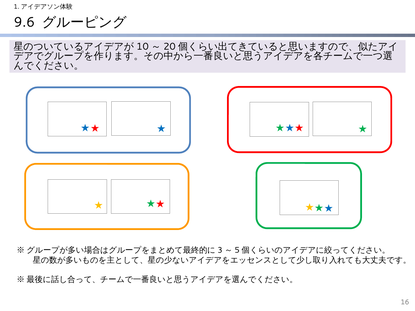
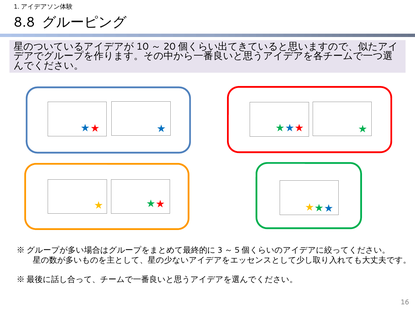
9.6: 9.6 -> 8.8
